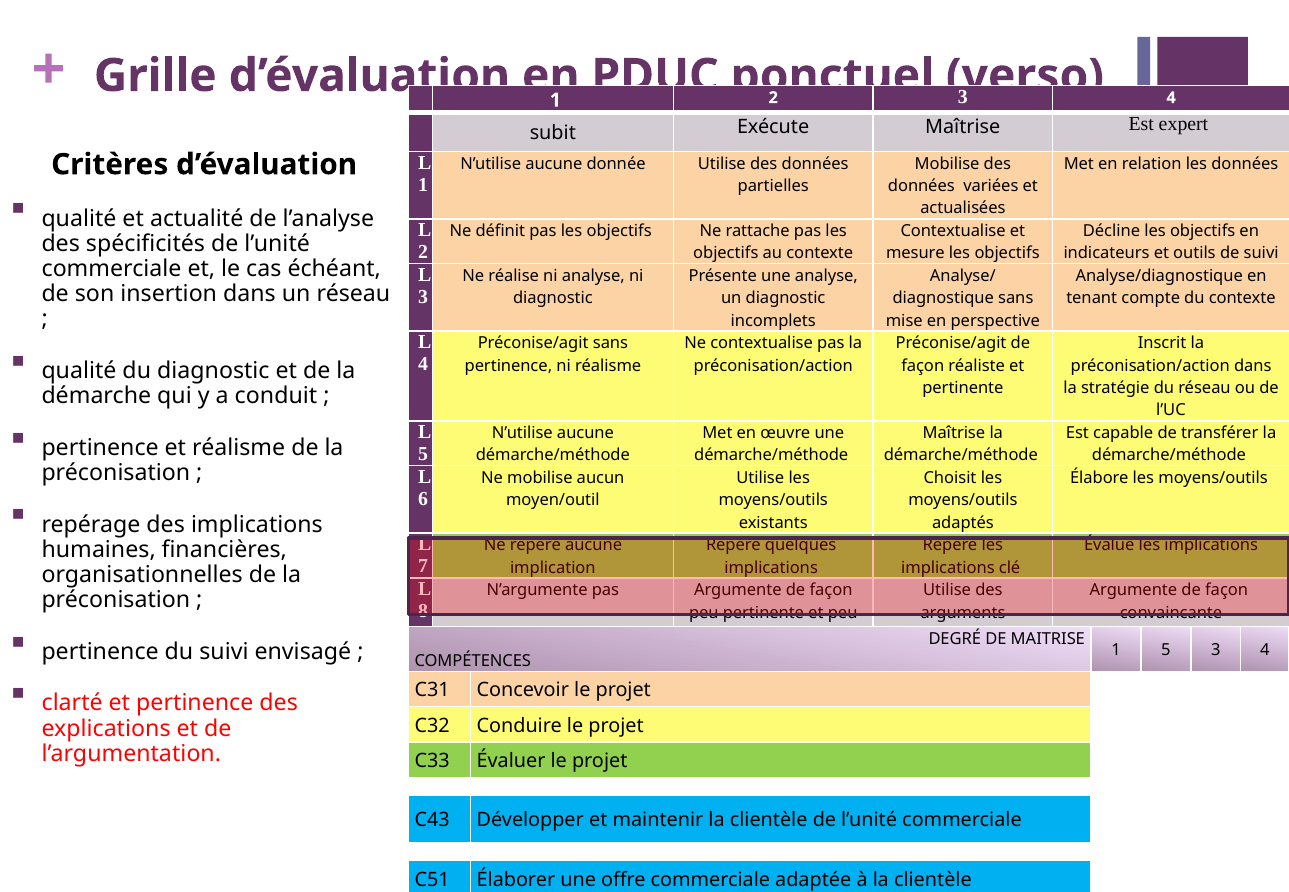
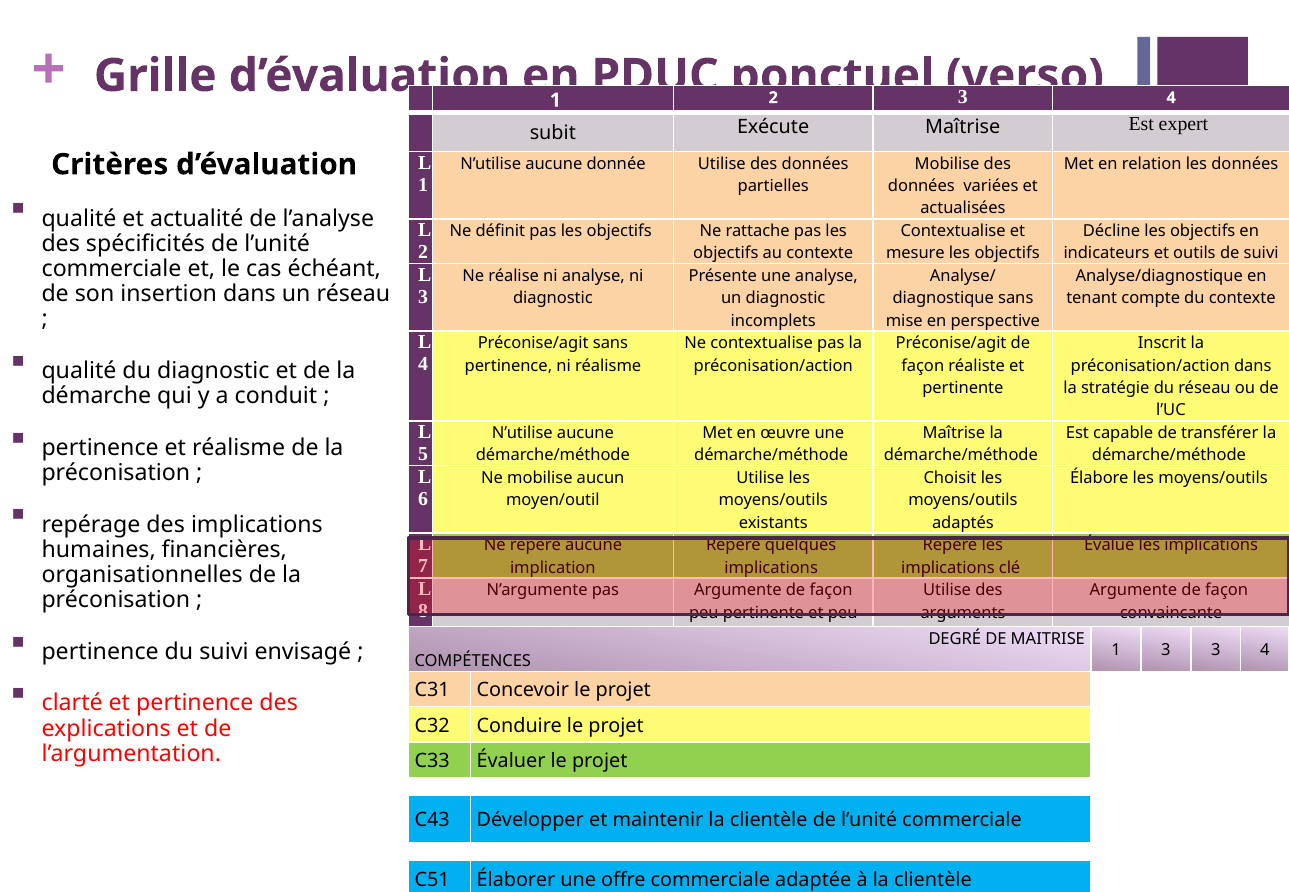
1 5: 5 -> 3
